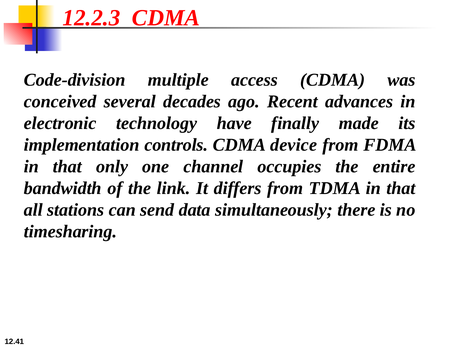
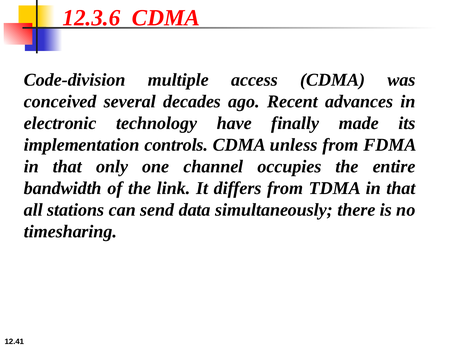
12.2.3: 12.2.3 -> 12.3.6
device: device -> unless
